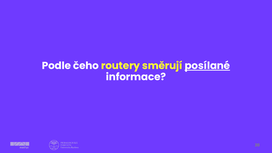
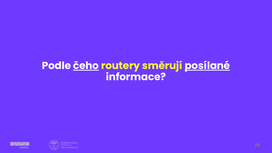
čeho underline: none -> present
